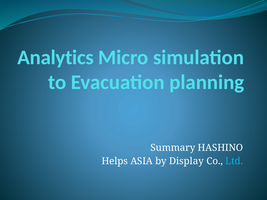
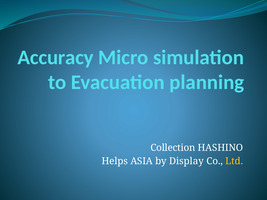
Analytics: Analytics -> Accuracy
Summary: Summary -> Collection
Ltd colour: light blue -> yellow
